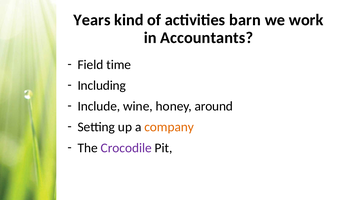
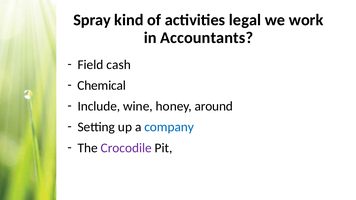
Years: Years -> Spray
barn: barn -> legal
time: time -> cash
Including: Including -> Chemical
company colour: orange -> blue
